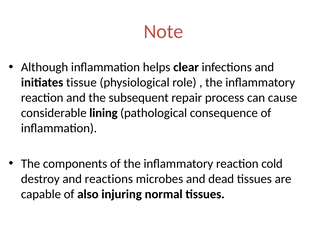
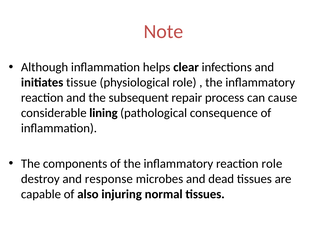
reaction cold: cold -> role
reactions: reactions -> response
